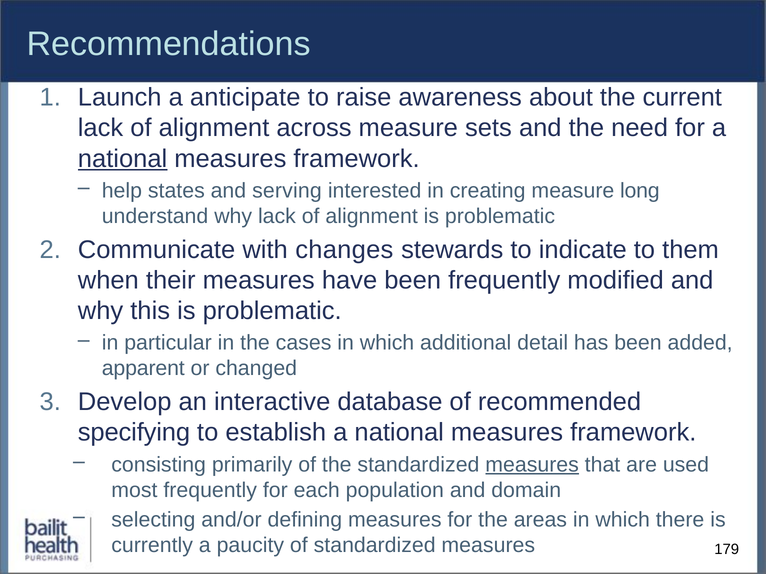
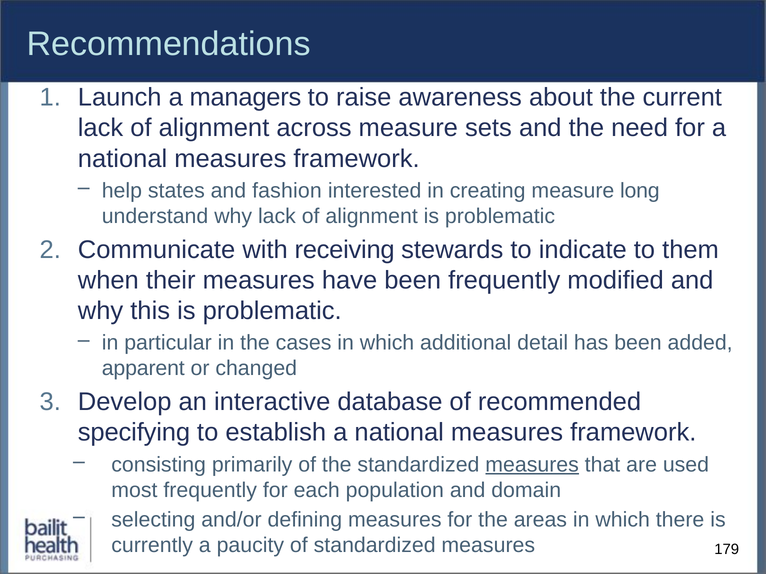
anticipate: anticipate -> managers
national at (123, 159) underline: present -> none
serving: serving -> fashion
changes: changes -> receiving
